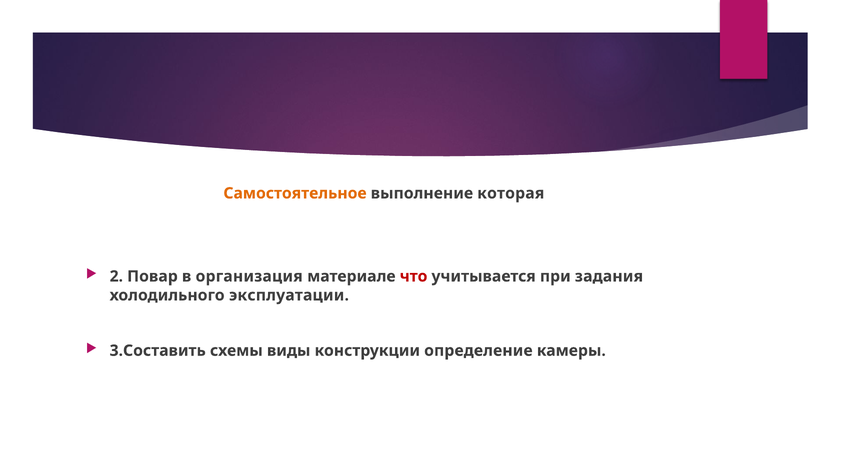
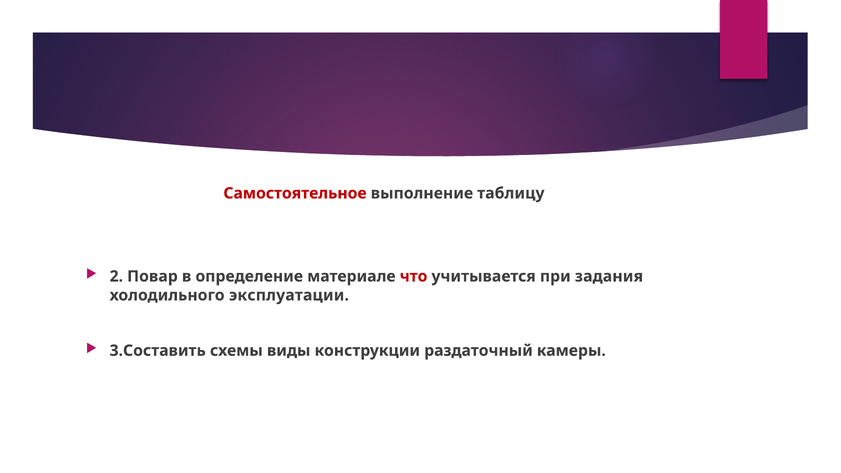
Самостоятельное colour: orange -> red
которая: которая -> таблицу
организация: организация -> определение
определение: определение -> раздаточный
